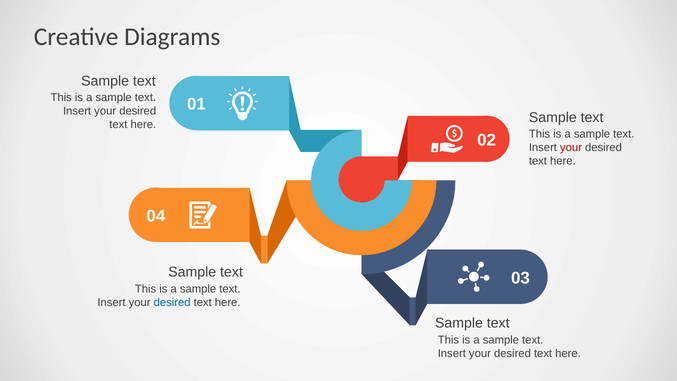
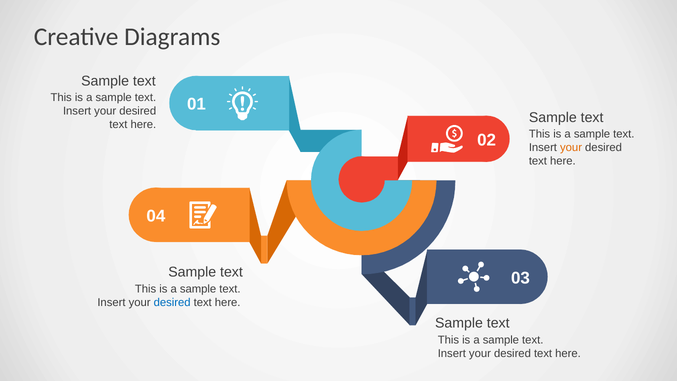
your at (571, 148) colour: red -> orange
